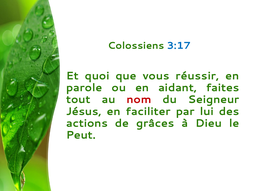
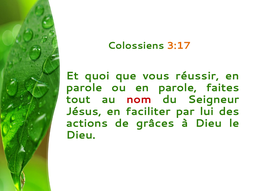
3:17 colour: blue -> orange
ou en aidant: aidant -> parole
Peut at (81, 135): Peut -> Dieu
